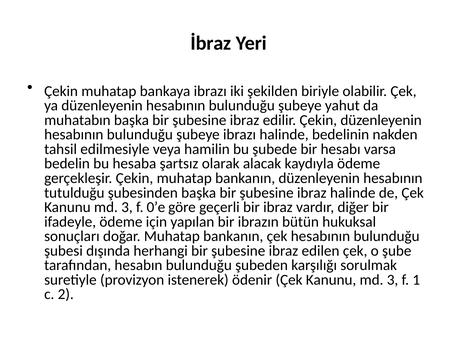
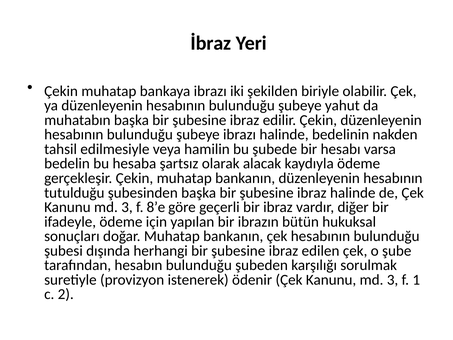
0’e: 0’e -> 8’e
